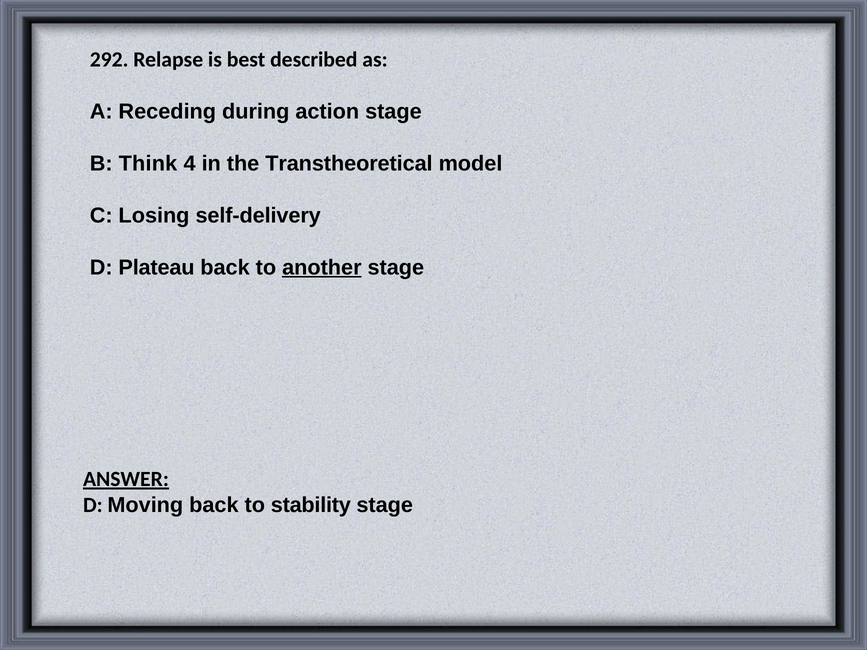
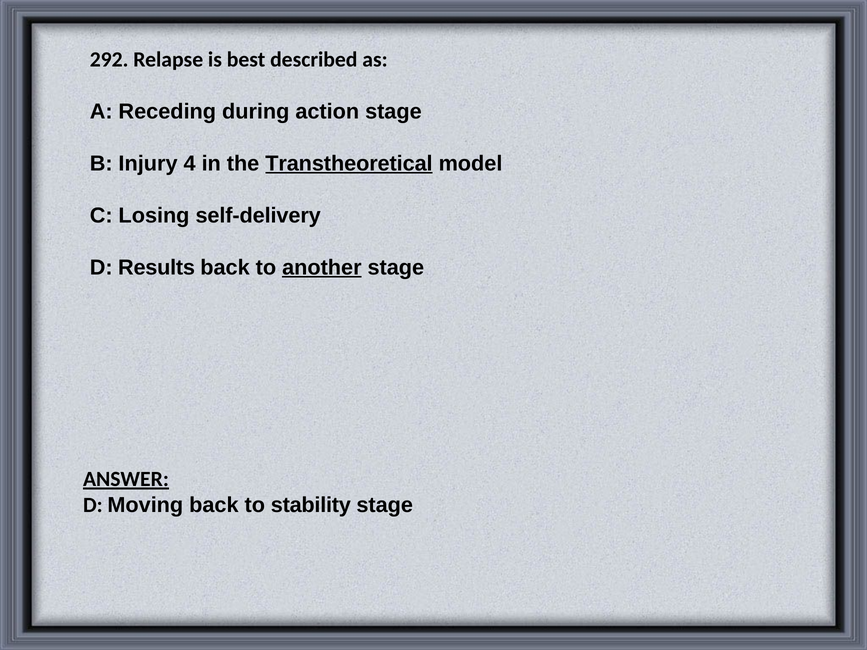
Think: Think -> Injury
Transtheoretical underline: none -> present
Plateau: Plateau -> Results
